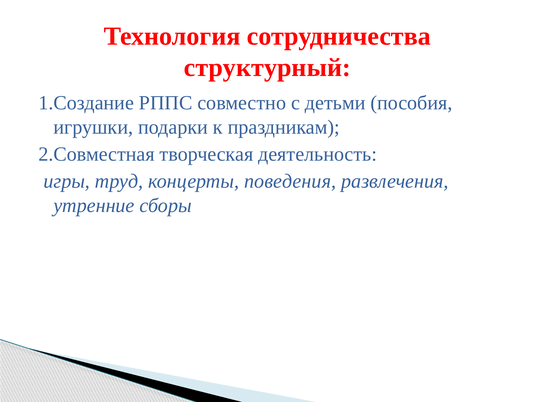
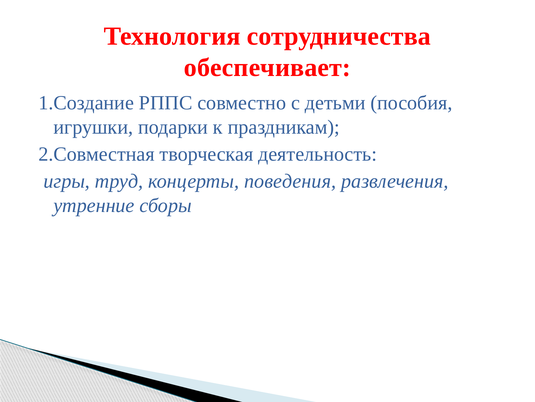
структурный: структурный -> обеспечивает
